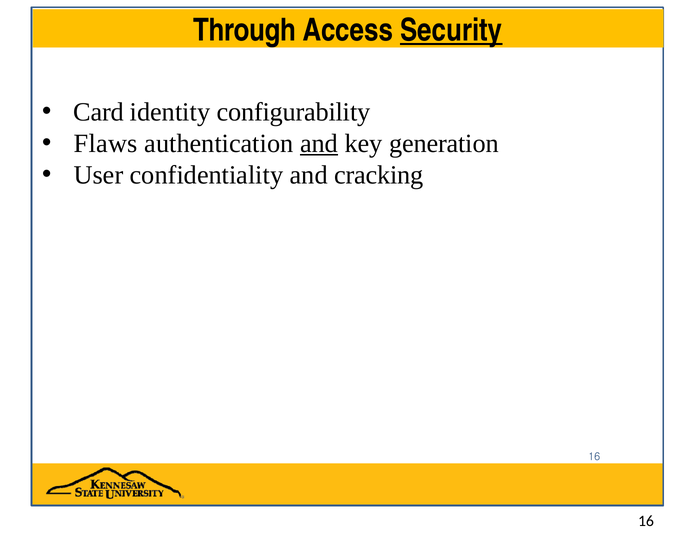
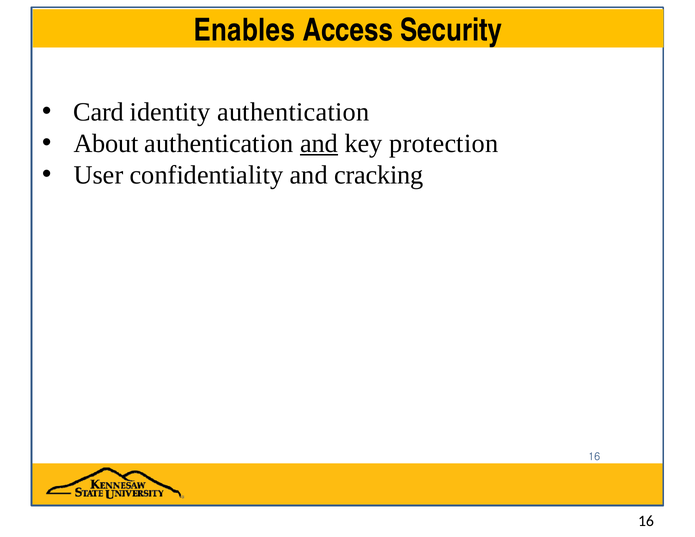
Through: Through -> Enables
Security underline: present -> none
identity configurability: configurability -> authentication
Flaws: Flaws -> About
generation: generation -> protection
